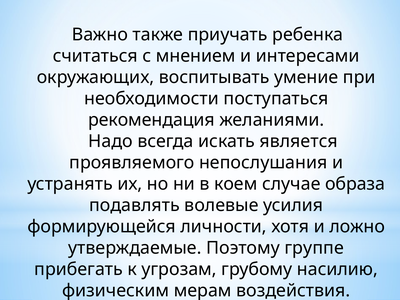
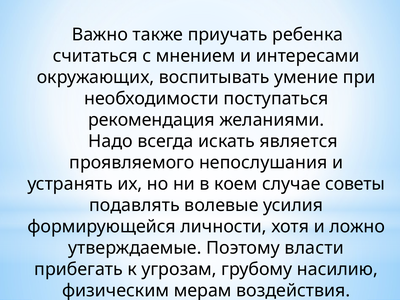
образа: образа -> советы
группе: группе -> власти
